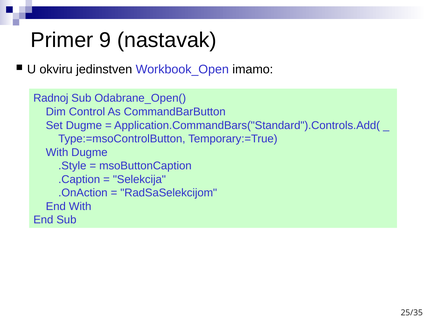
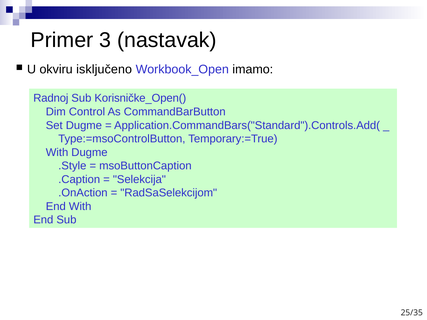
9: 9 -> 3
jedinstven: jedinstven -> isključeno
Odabrane_Open(: Odabrane_Open( -> Korisničke_Open(
